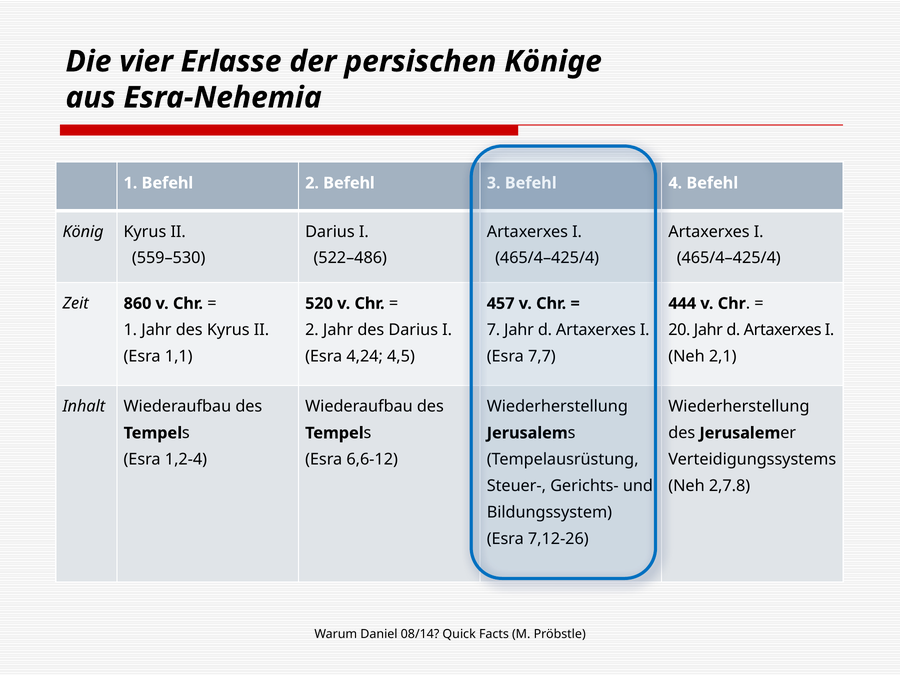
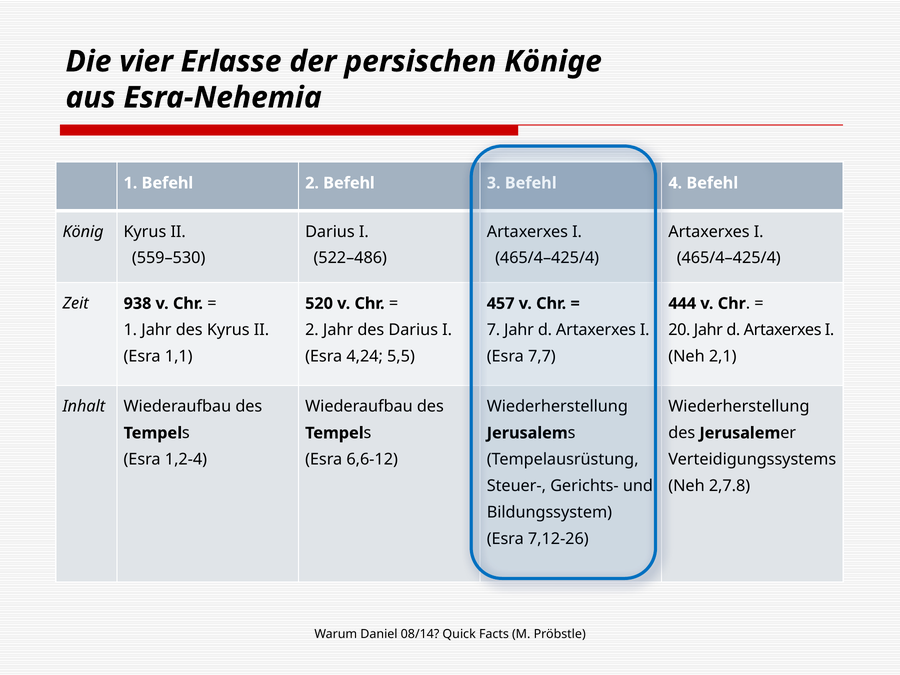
860: 860 -> 938
4,5: 4,5 -> 5,5
